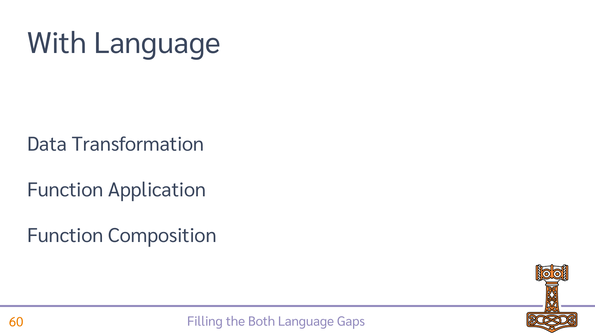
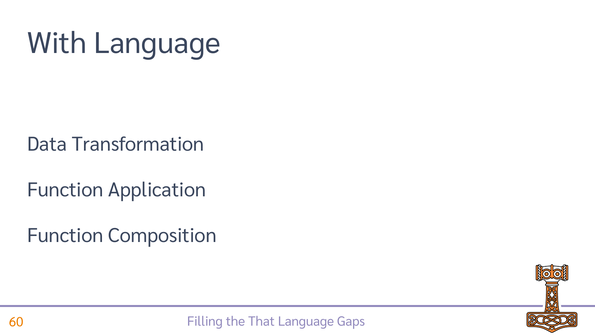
Both: Both -> That
